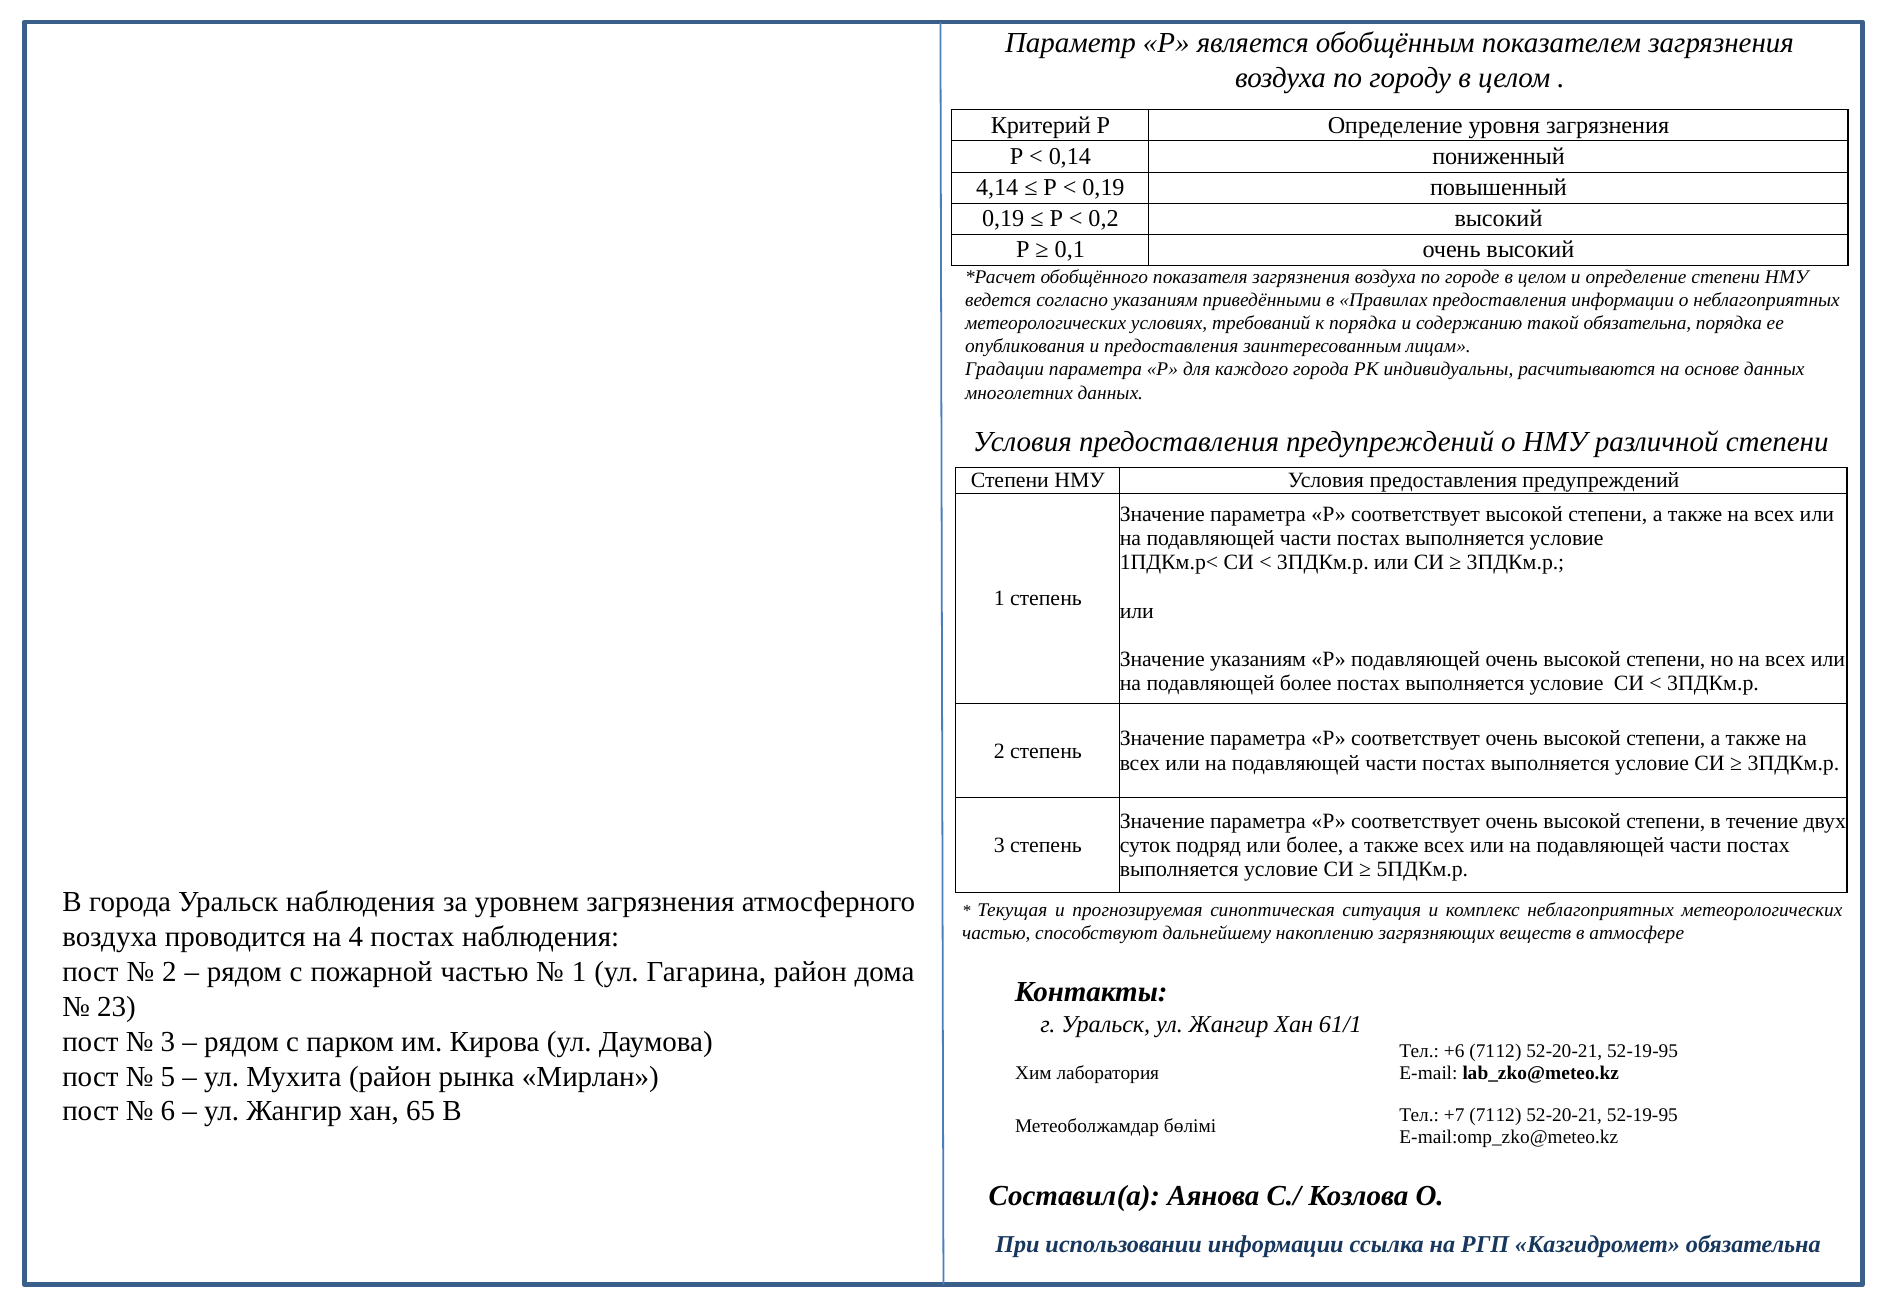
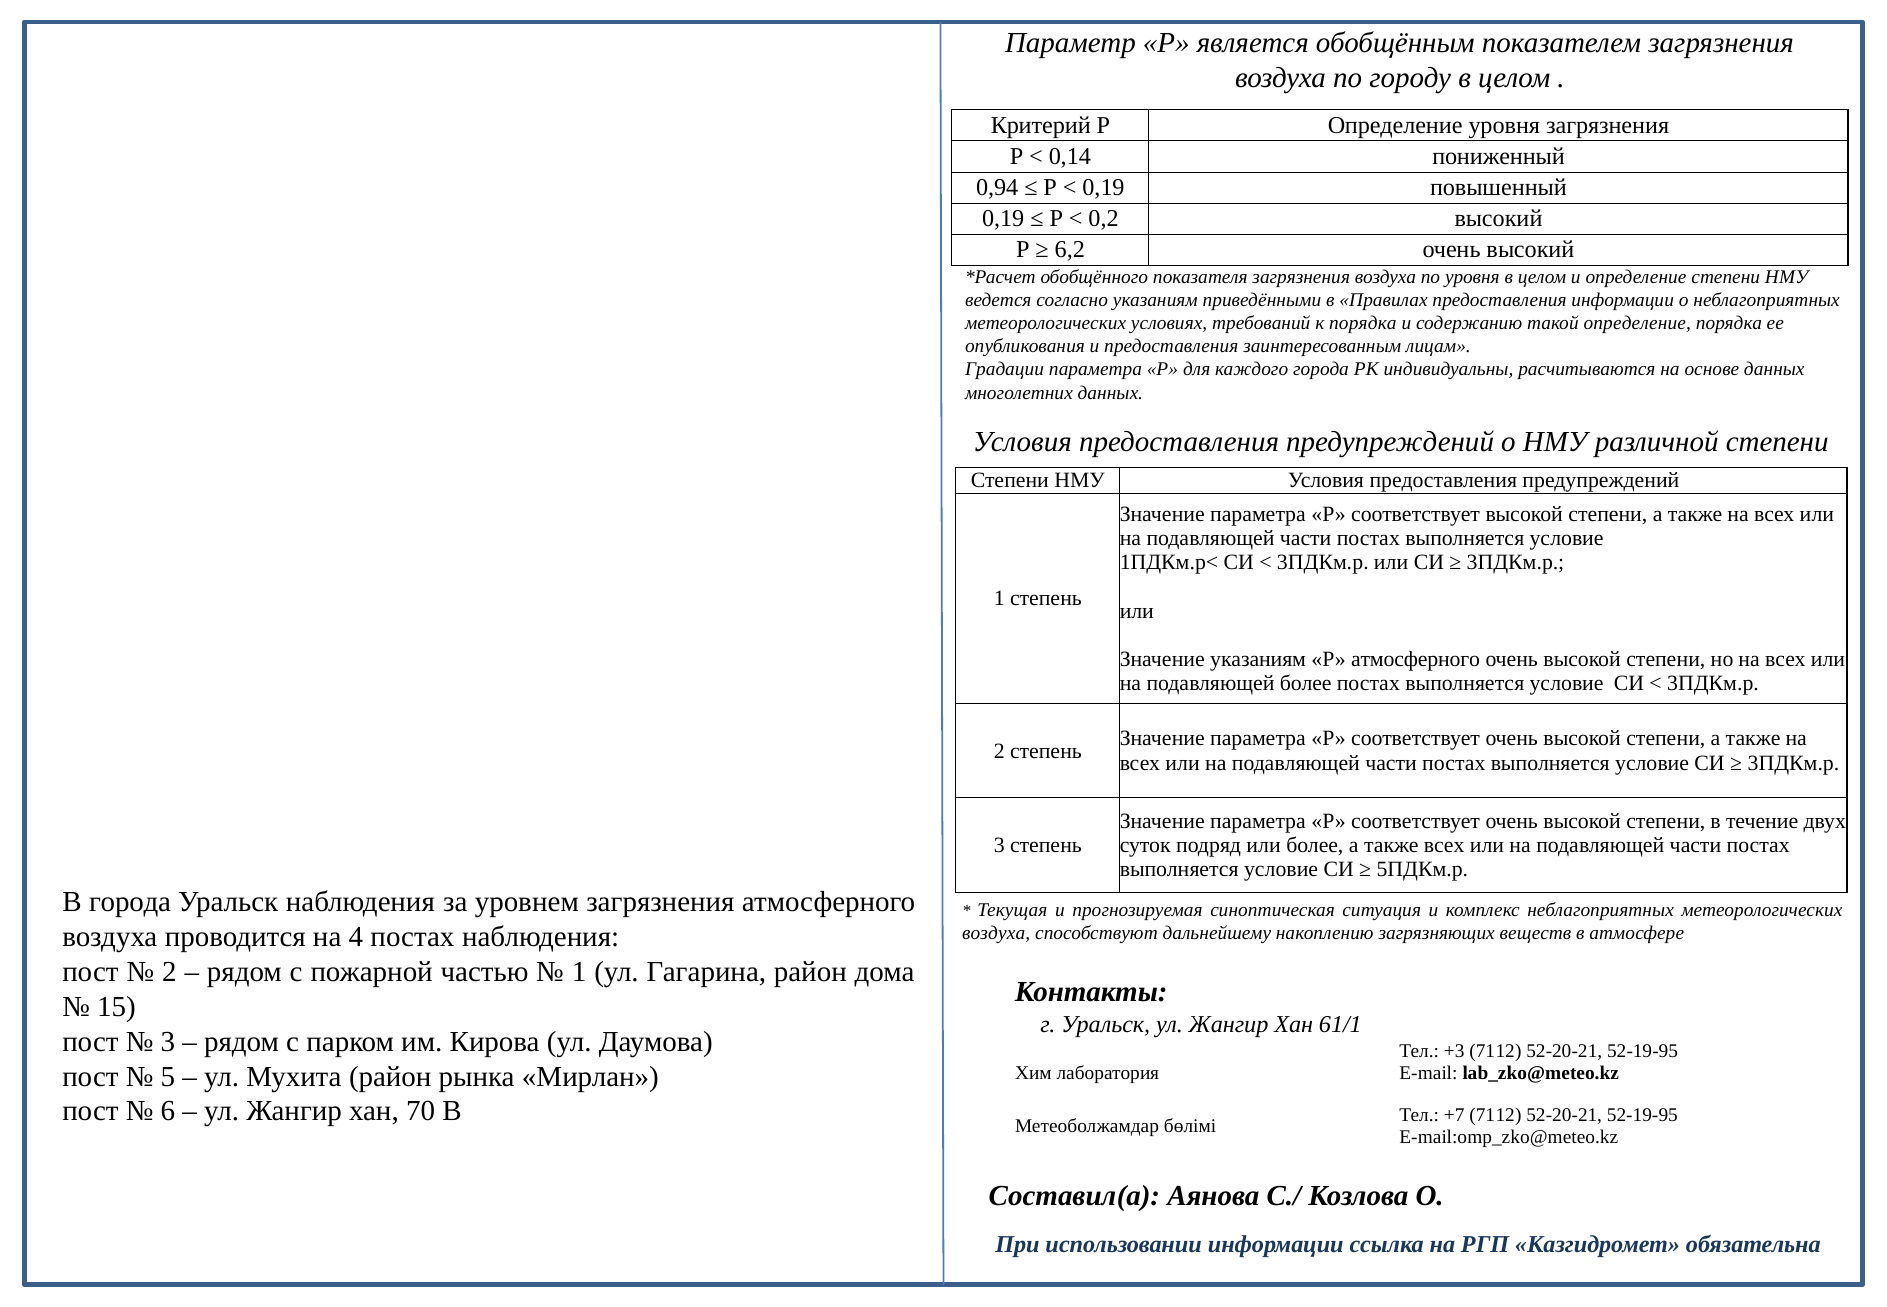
4,14: 4,14 -> 0,94
0,1: 0,1 -> 6,2
по городе: городе -> уровня
такой обязательна: обязательна -> определение
Р подавляющей: подавляющей -> атмосферного
частью at (996, 933): частью -> воздуха
23: 23 -> 15
+6: +6 -> +3
65: 65 -> 70
